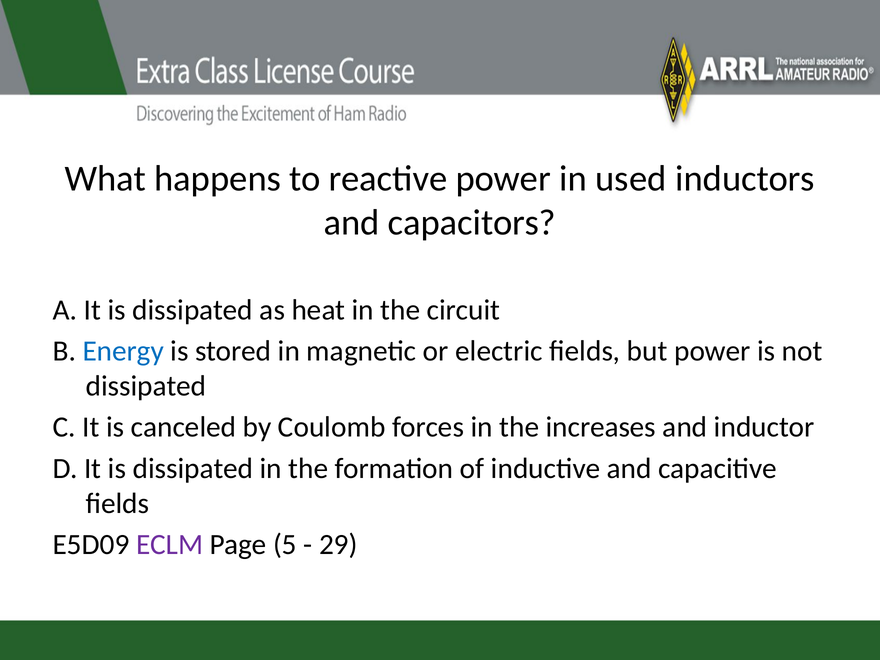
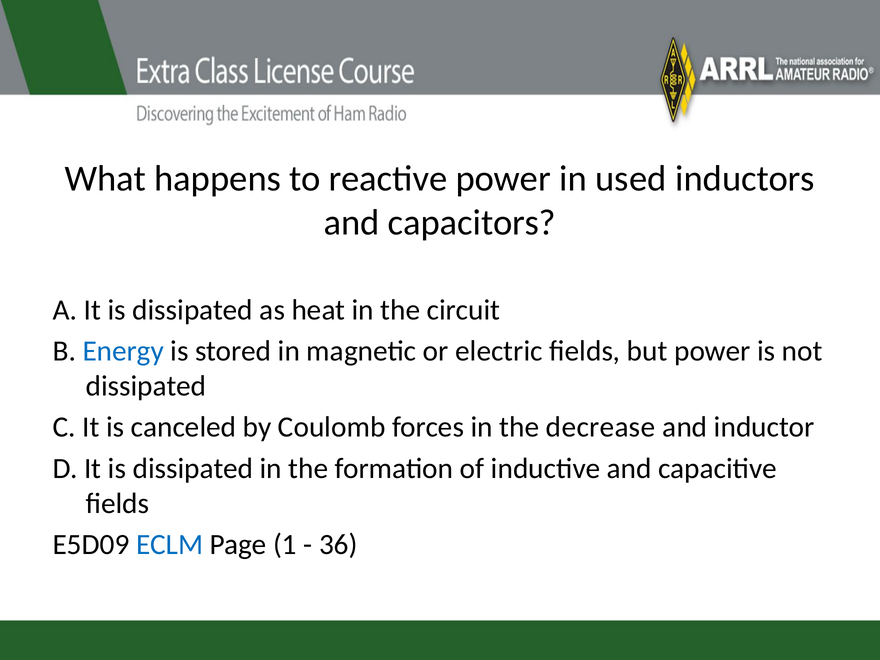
increases: increases -> decrease
ECLM colour: purple -> blue
5: 5 -> 1
29: 29 -> 36
